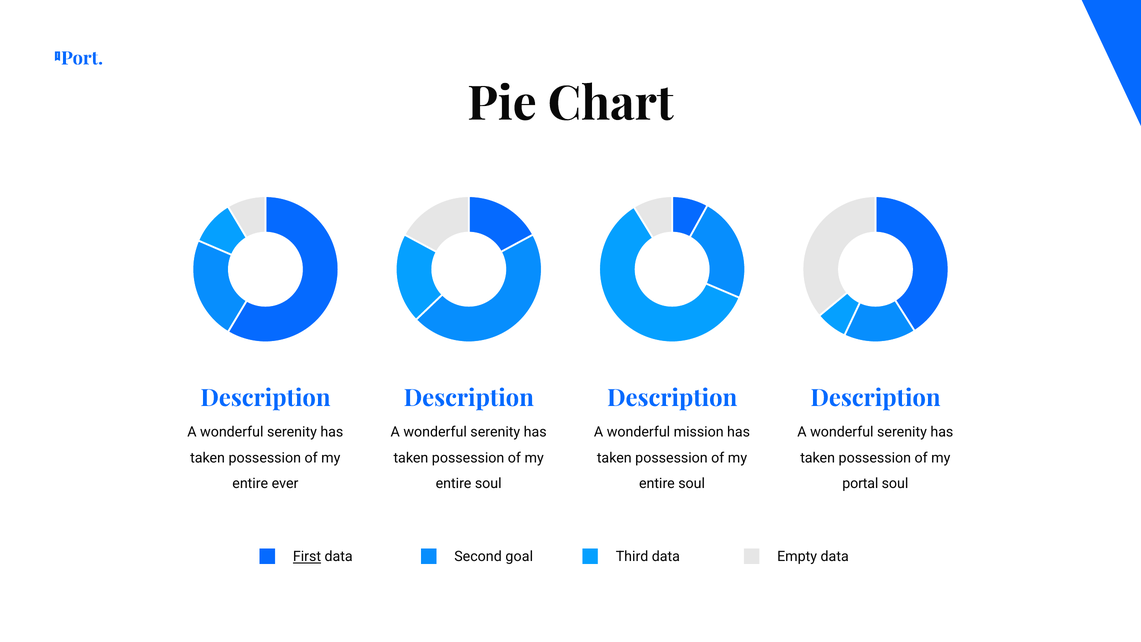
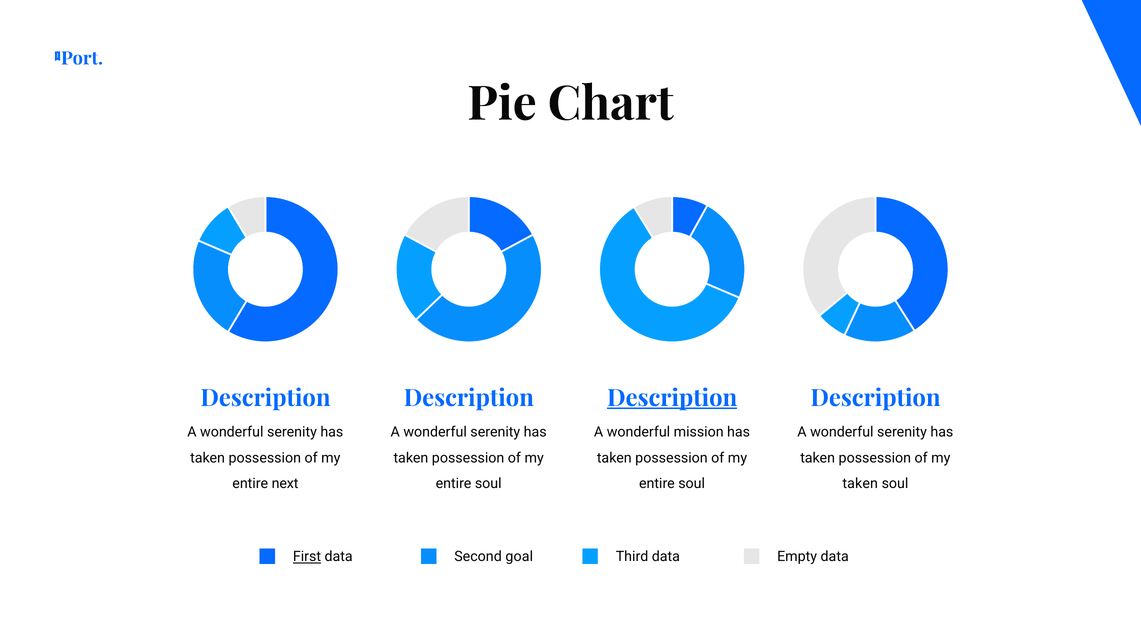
Description at (672, 398) underline: none -> present
ever: ever -> next
portal at (860, 483): portal -> taken
